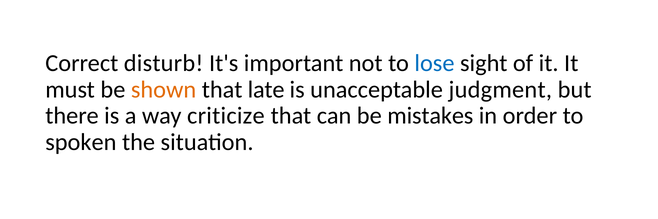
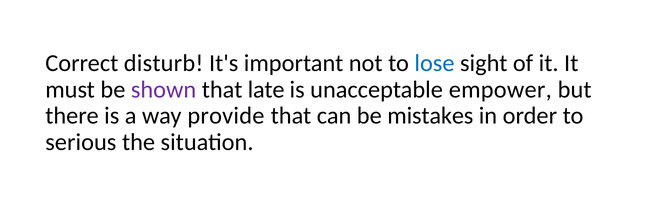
shown colour: orange -> purple
judgment: judgment -> empower
criticize: criticize -> provide
spoken: spoken -> serious
